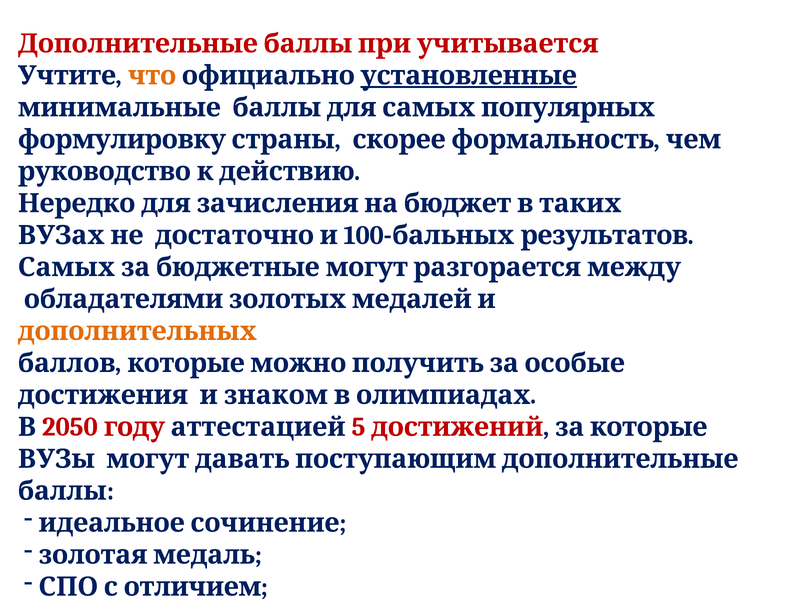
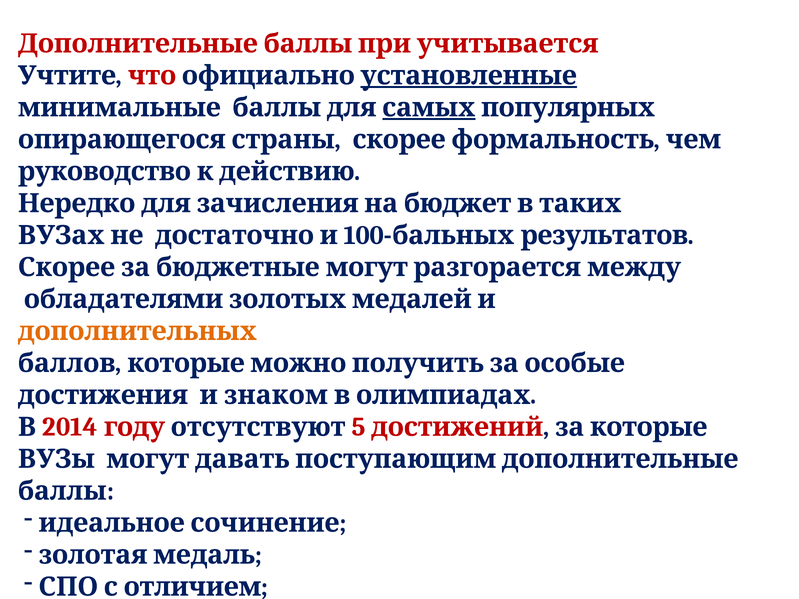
что colour: orange -> red
самых at (429, 108) underline: none -> present
формулировку: формулировку -> опирающегося
Самых at (66, 267): Самых -> Скорее
2050: 2050 -> 2014
аттестацией: аттестацией -> отсутствуют
